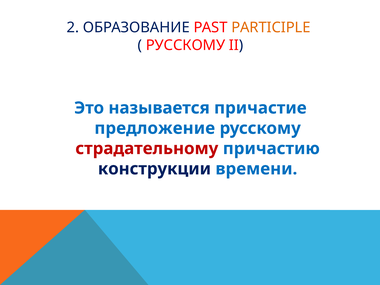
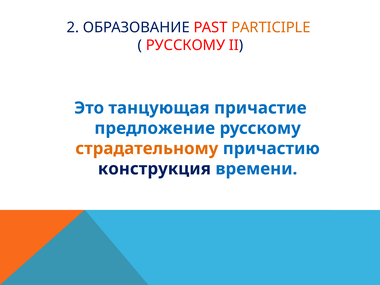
называется: называется -> танцующая
страдательному colour: red -> orange
конструкции: конструкции -> конструкция
